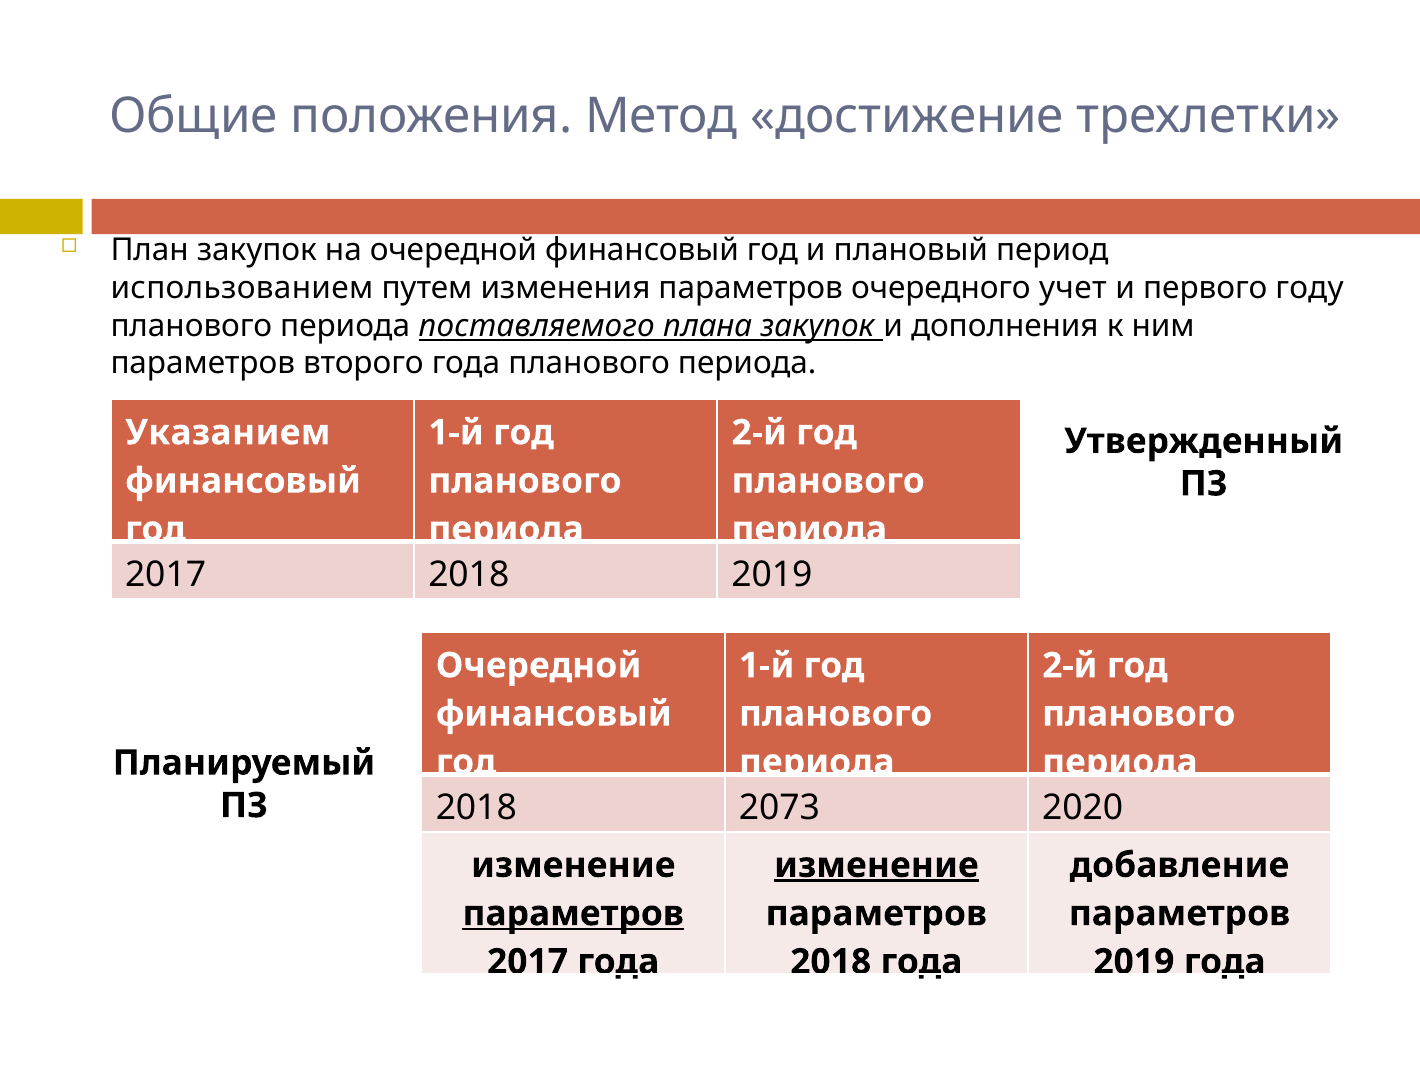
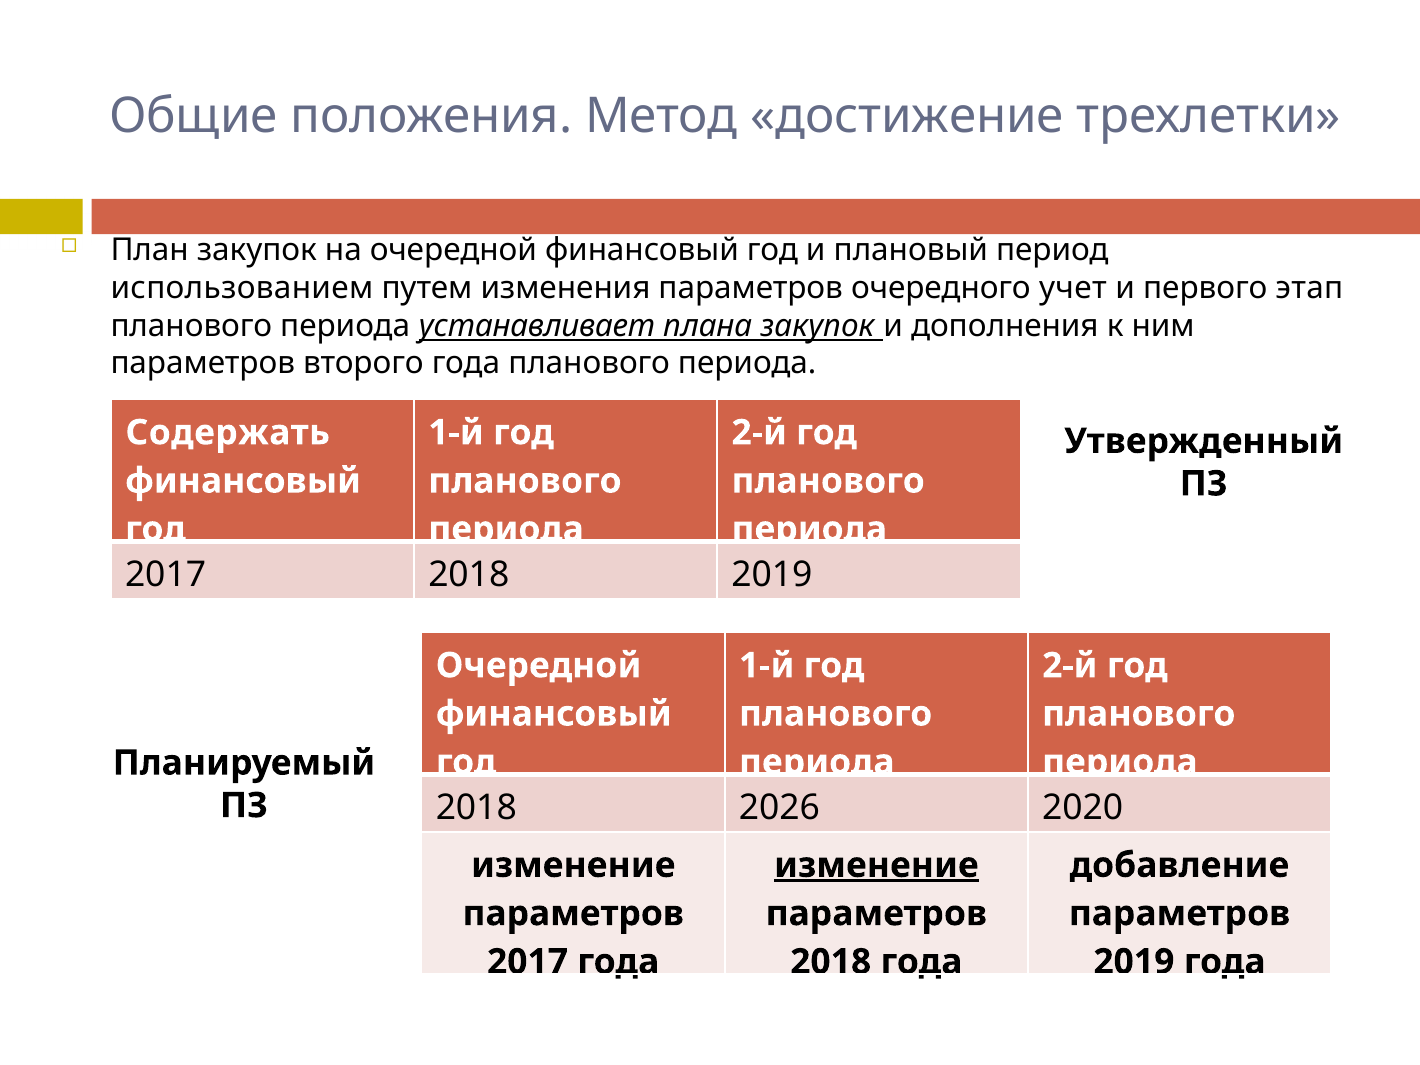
году: году -> этап
поставляемого: поставляемого -> устанавливает
Указанием: Указанием -> Содержать
2073: 2073 -> 2026
параметров at (573, 914) underline: present -> none
